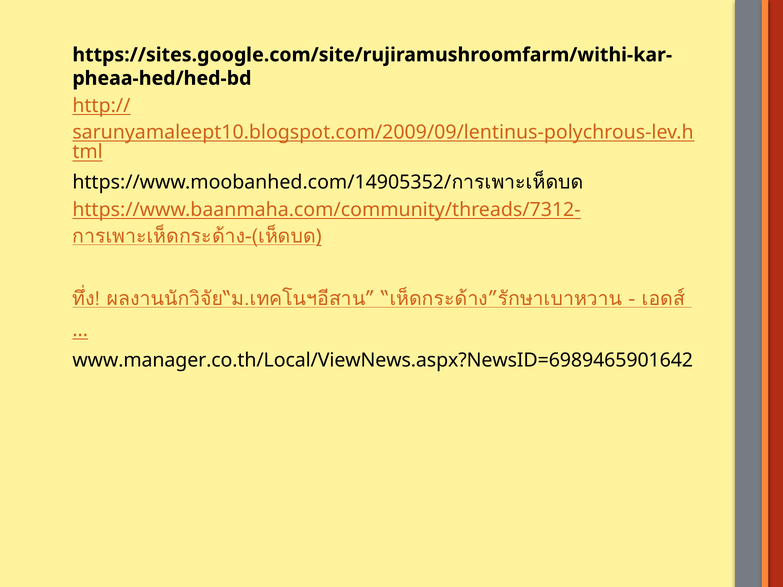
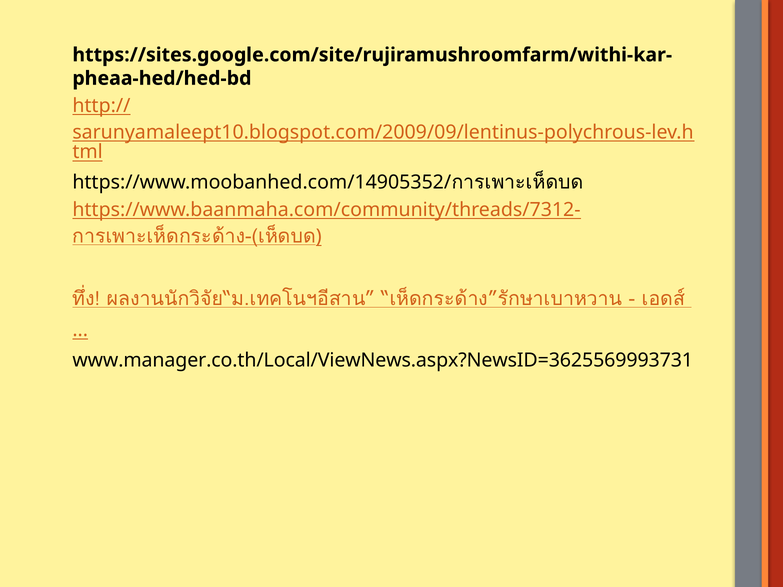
www.manager.co.th/Local/ViewNews.aspx?NewsID=6989465901642: www.manager.co.th/Local/ViewNews.aspx?NewsID=6989465901642 -> www.manager.co.th/Local/ViewNews.aspx?NewsID=3625569993731
